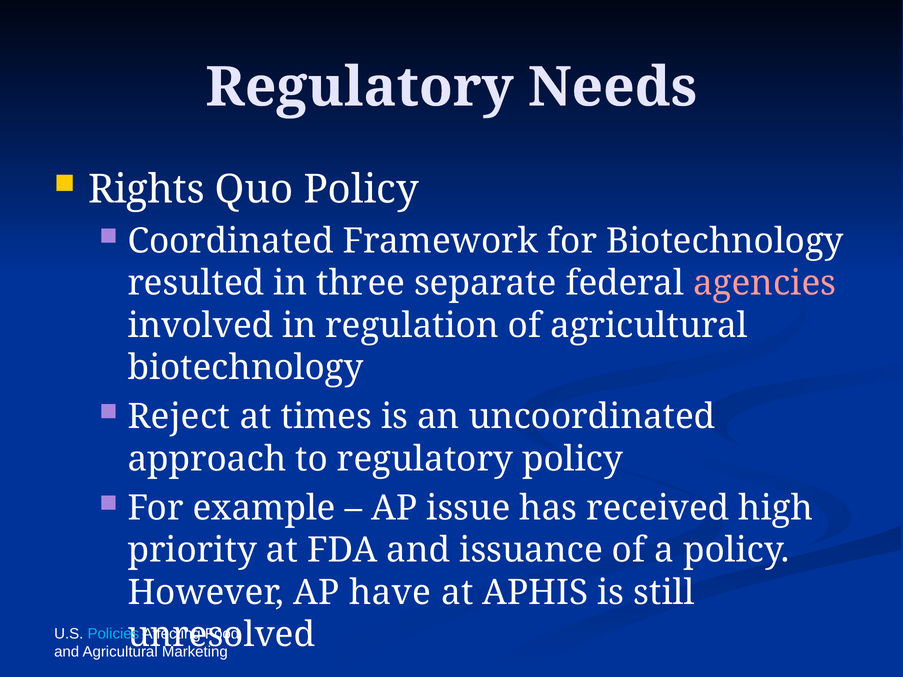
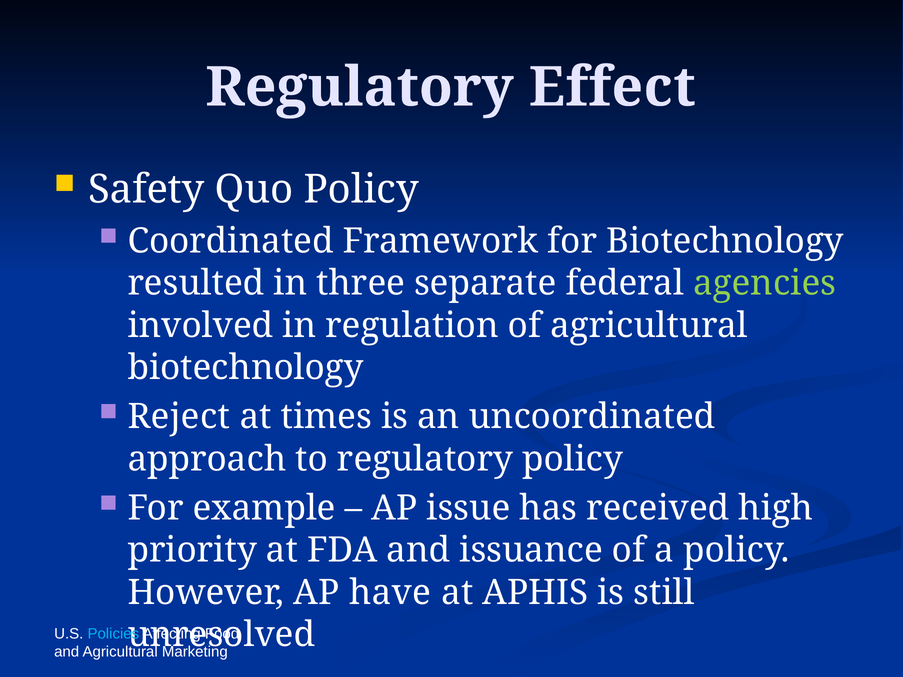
Needs: Needs -> Effect
Rights: Rights -> Safety
agencies colour: pink -> light green
